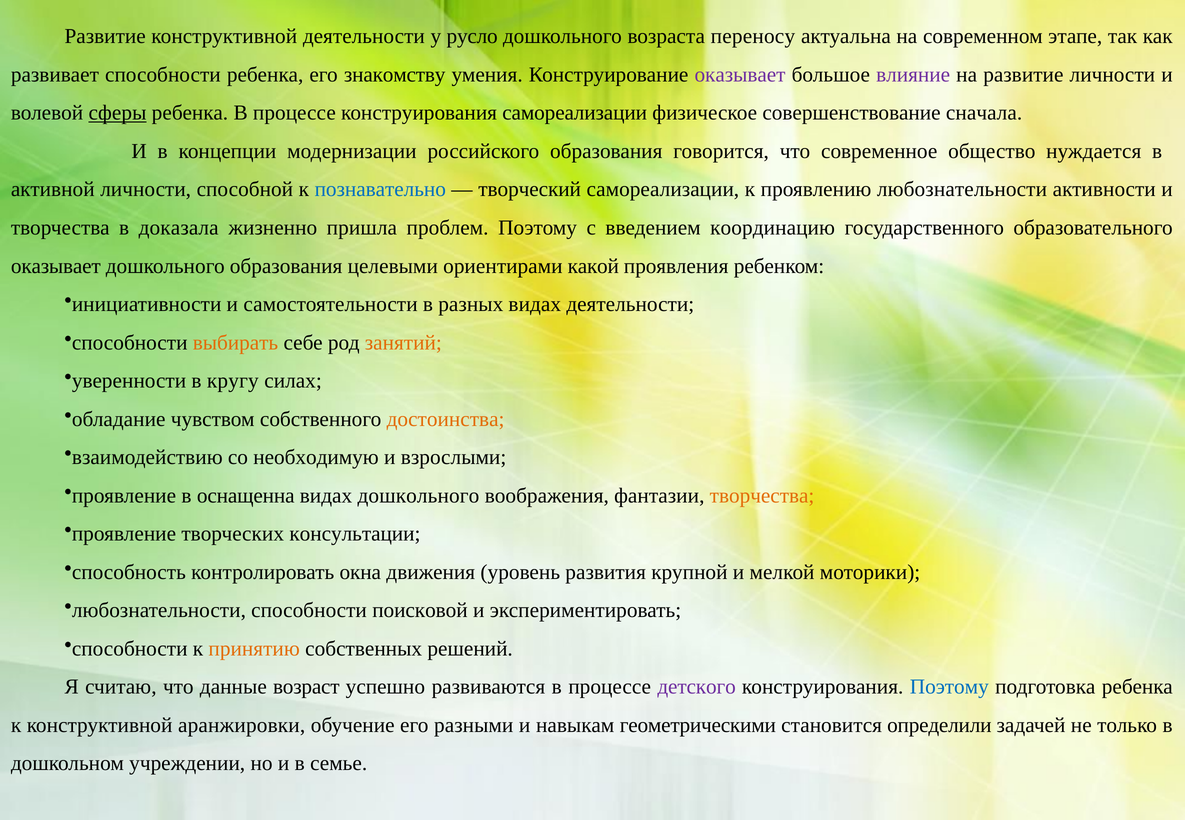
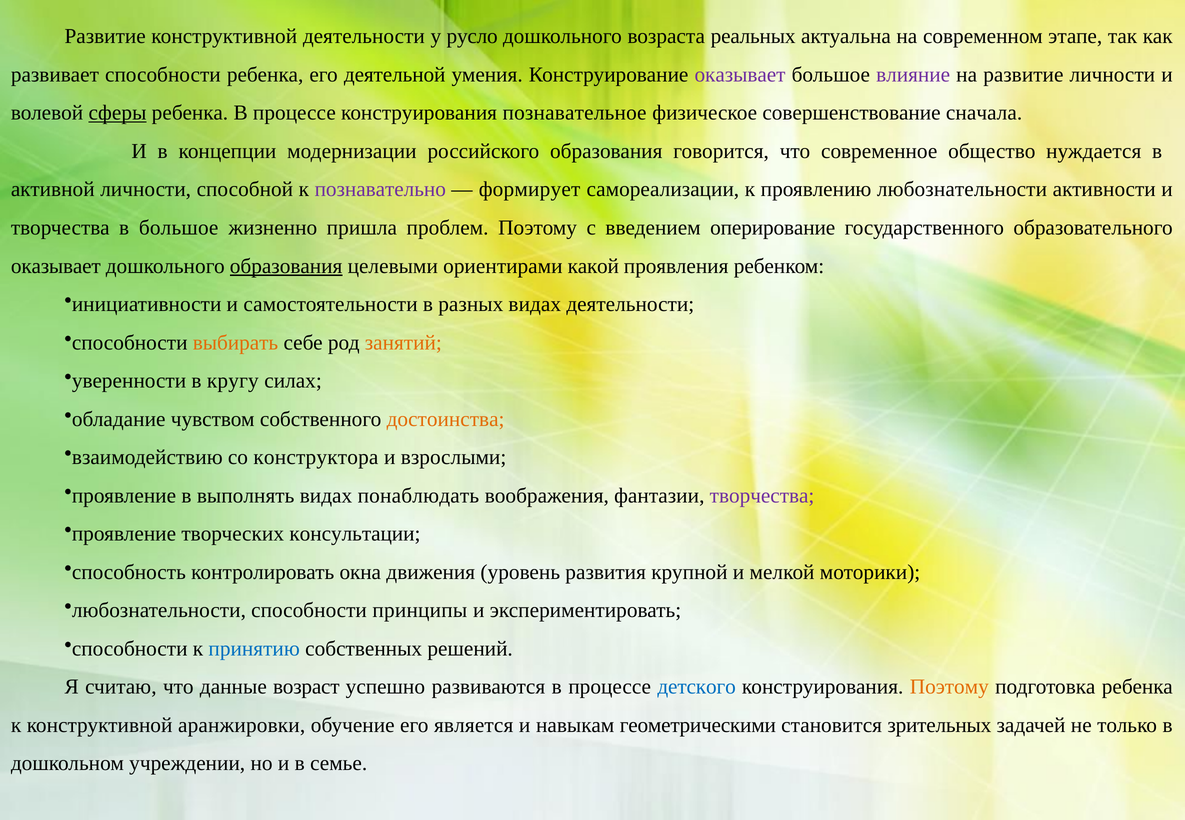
переносу: переносу -> реальных
знакомству: знакомству -> деятельной
конструирования самореализации: самореализации -> познавательное
познавательно colour: blue -> purple
творческий: творческий -> формирует
в доказала: доказала -> большое
координацию: координацию -> оперирование
образования at (286, 266) underline: none -> present
необходимую: необходимую -> конструктора
оснащенна: оснащенна -> выполнять
видах дошкольного: дошкольного -> понаблюдать
творчества at (762, 496) colour: orange -> purple
поисковой: поисковой -> принципы
принятию colour: orange -> blue
детского colour: purple -> blue
Поэтому at (949, 687) colour: blue -> orange
разными: разными -> является
определили: определили -> зрительных
